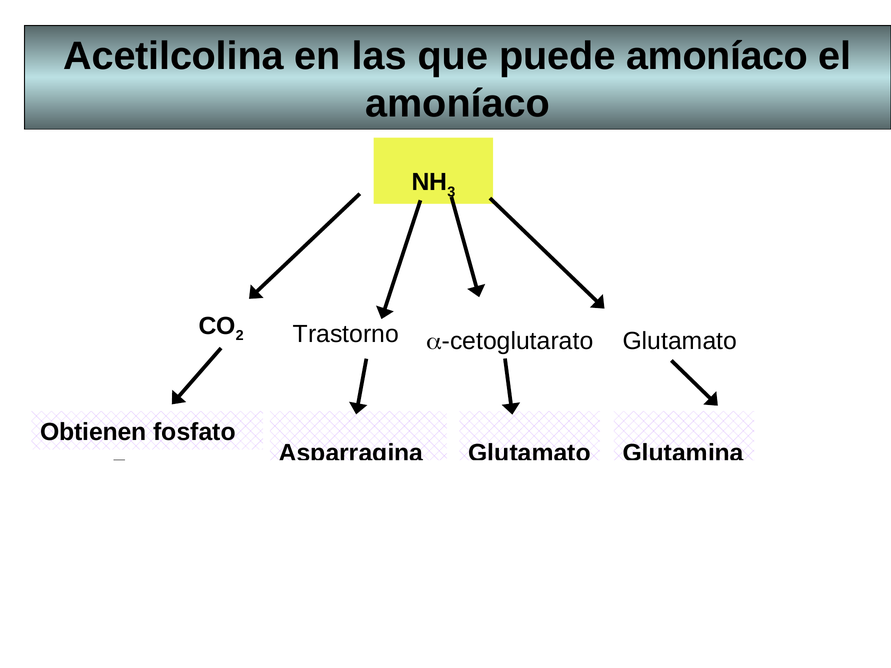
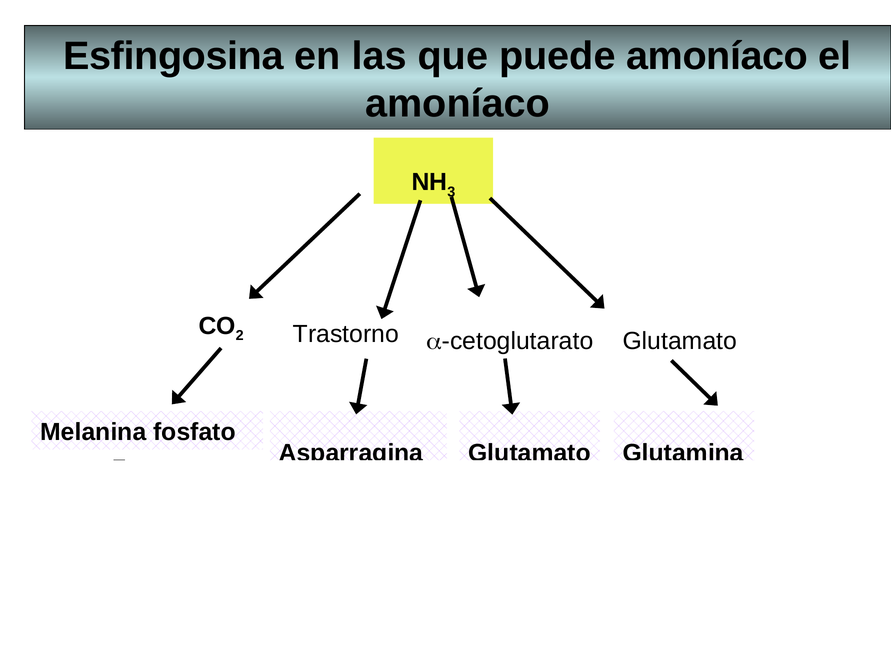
Acetilcolina: Acetilcolina -> Esfingosina
Obtienen: Obtienen -> Melanina
